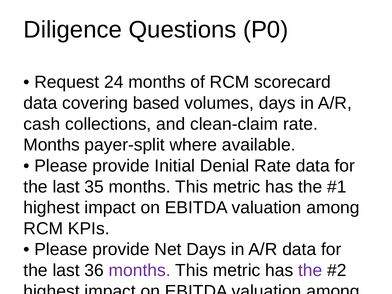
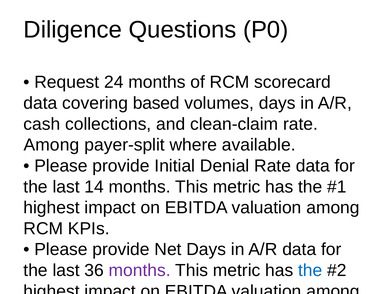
Months at (52, 145): Months -> Among
35: 35 -> 14
the at (310, 270) colour: purple -> blue
